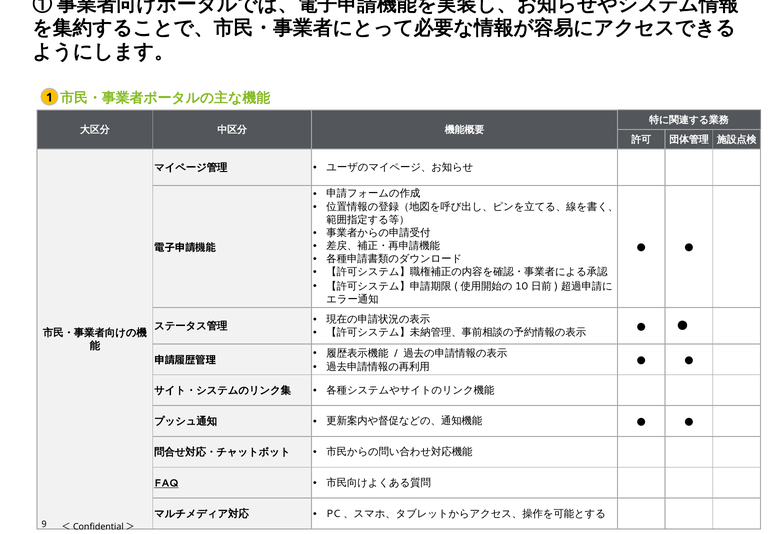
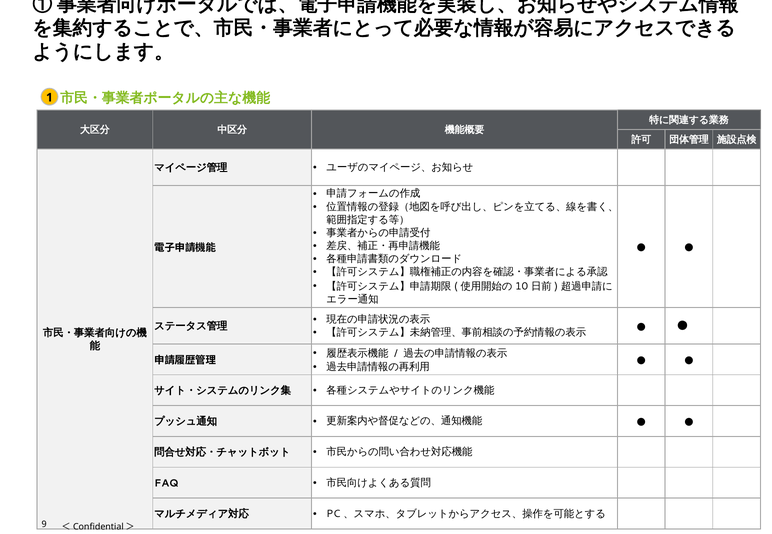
FAQ underline: present -> none
